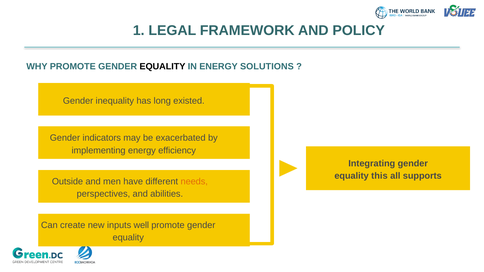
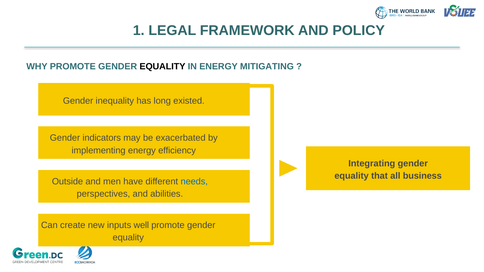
SOLUTIONS: SOLUTIONS -> MITIGATING
this: this -> that
supports: supports -> business
needs colour: orange -> blue
